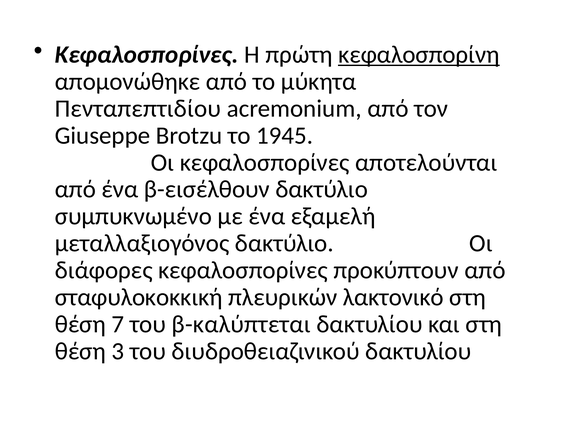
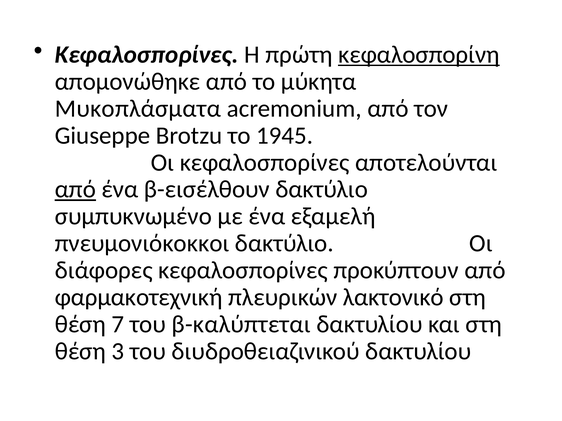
Πενταπεπτιδίου: Πενταπεπτιδίου -> Μυκοπλάσματα
από at (75, 190) underline: none -> present
μεταλλαξιογόνος: μεταλλαξιογόνος -> πνευμονιόκοκκοι
σταφυλοκοκκική: σταφυλοκοκκική -> φαρμακοτεχνική
